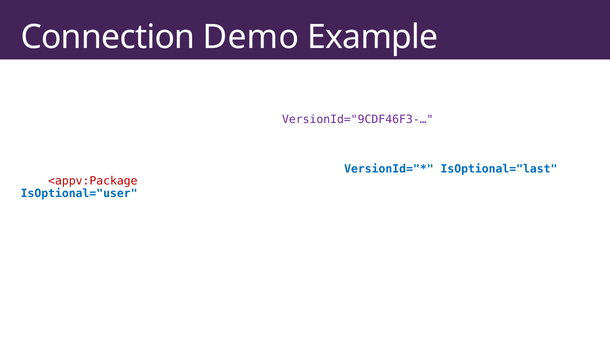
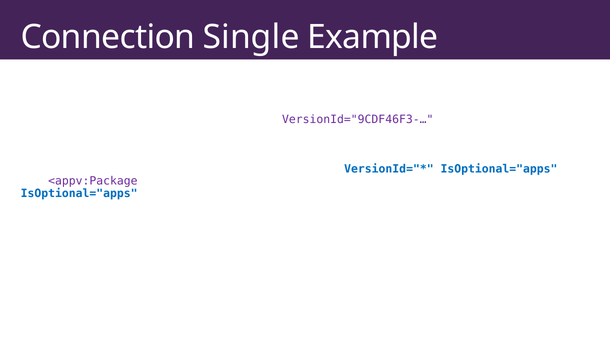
Demo: Demo -> Single
IsOptional="last at (499, 169): IsOptional="last -> IsOptional="apps
<appv:Package at (93, 181) colour: red -> purple
IsOptional="user at (79, 193): IsOptional="user -> IsOptional="apps
